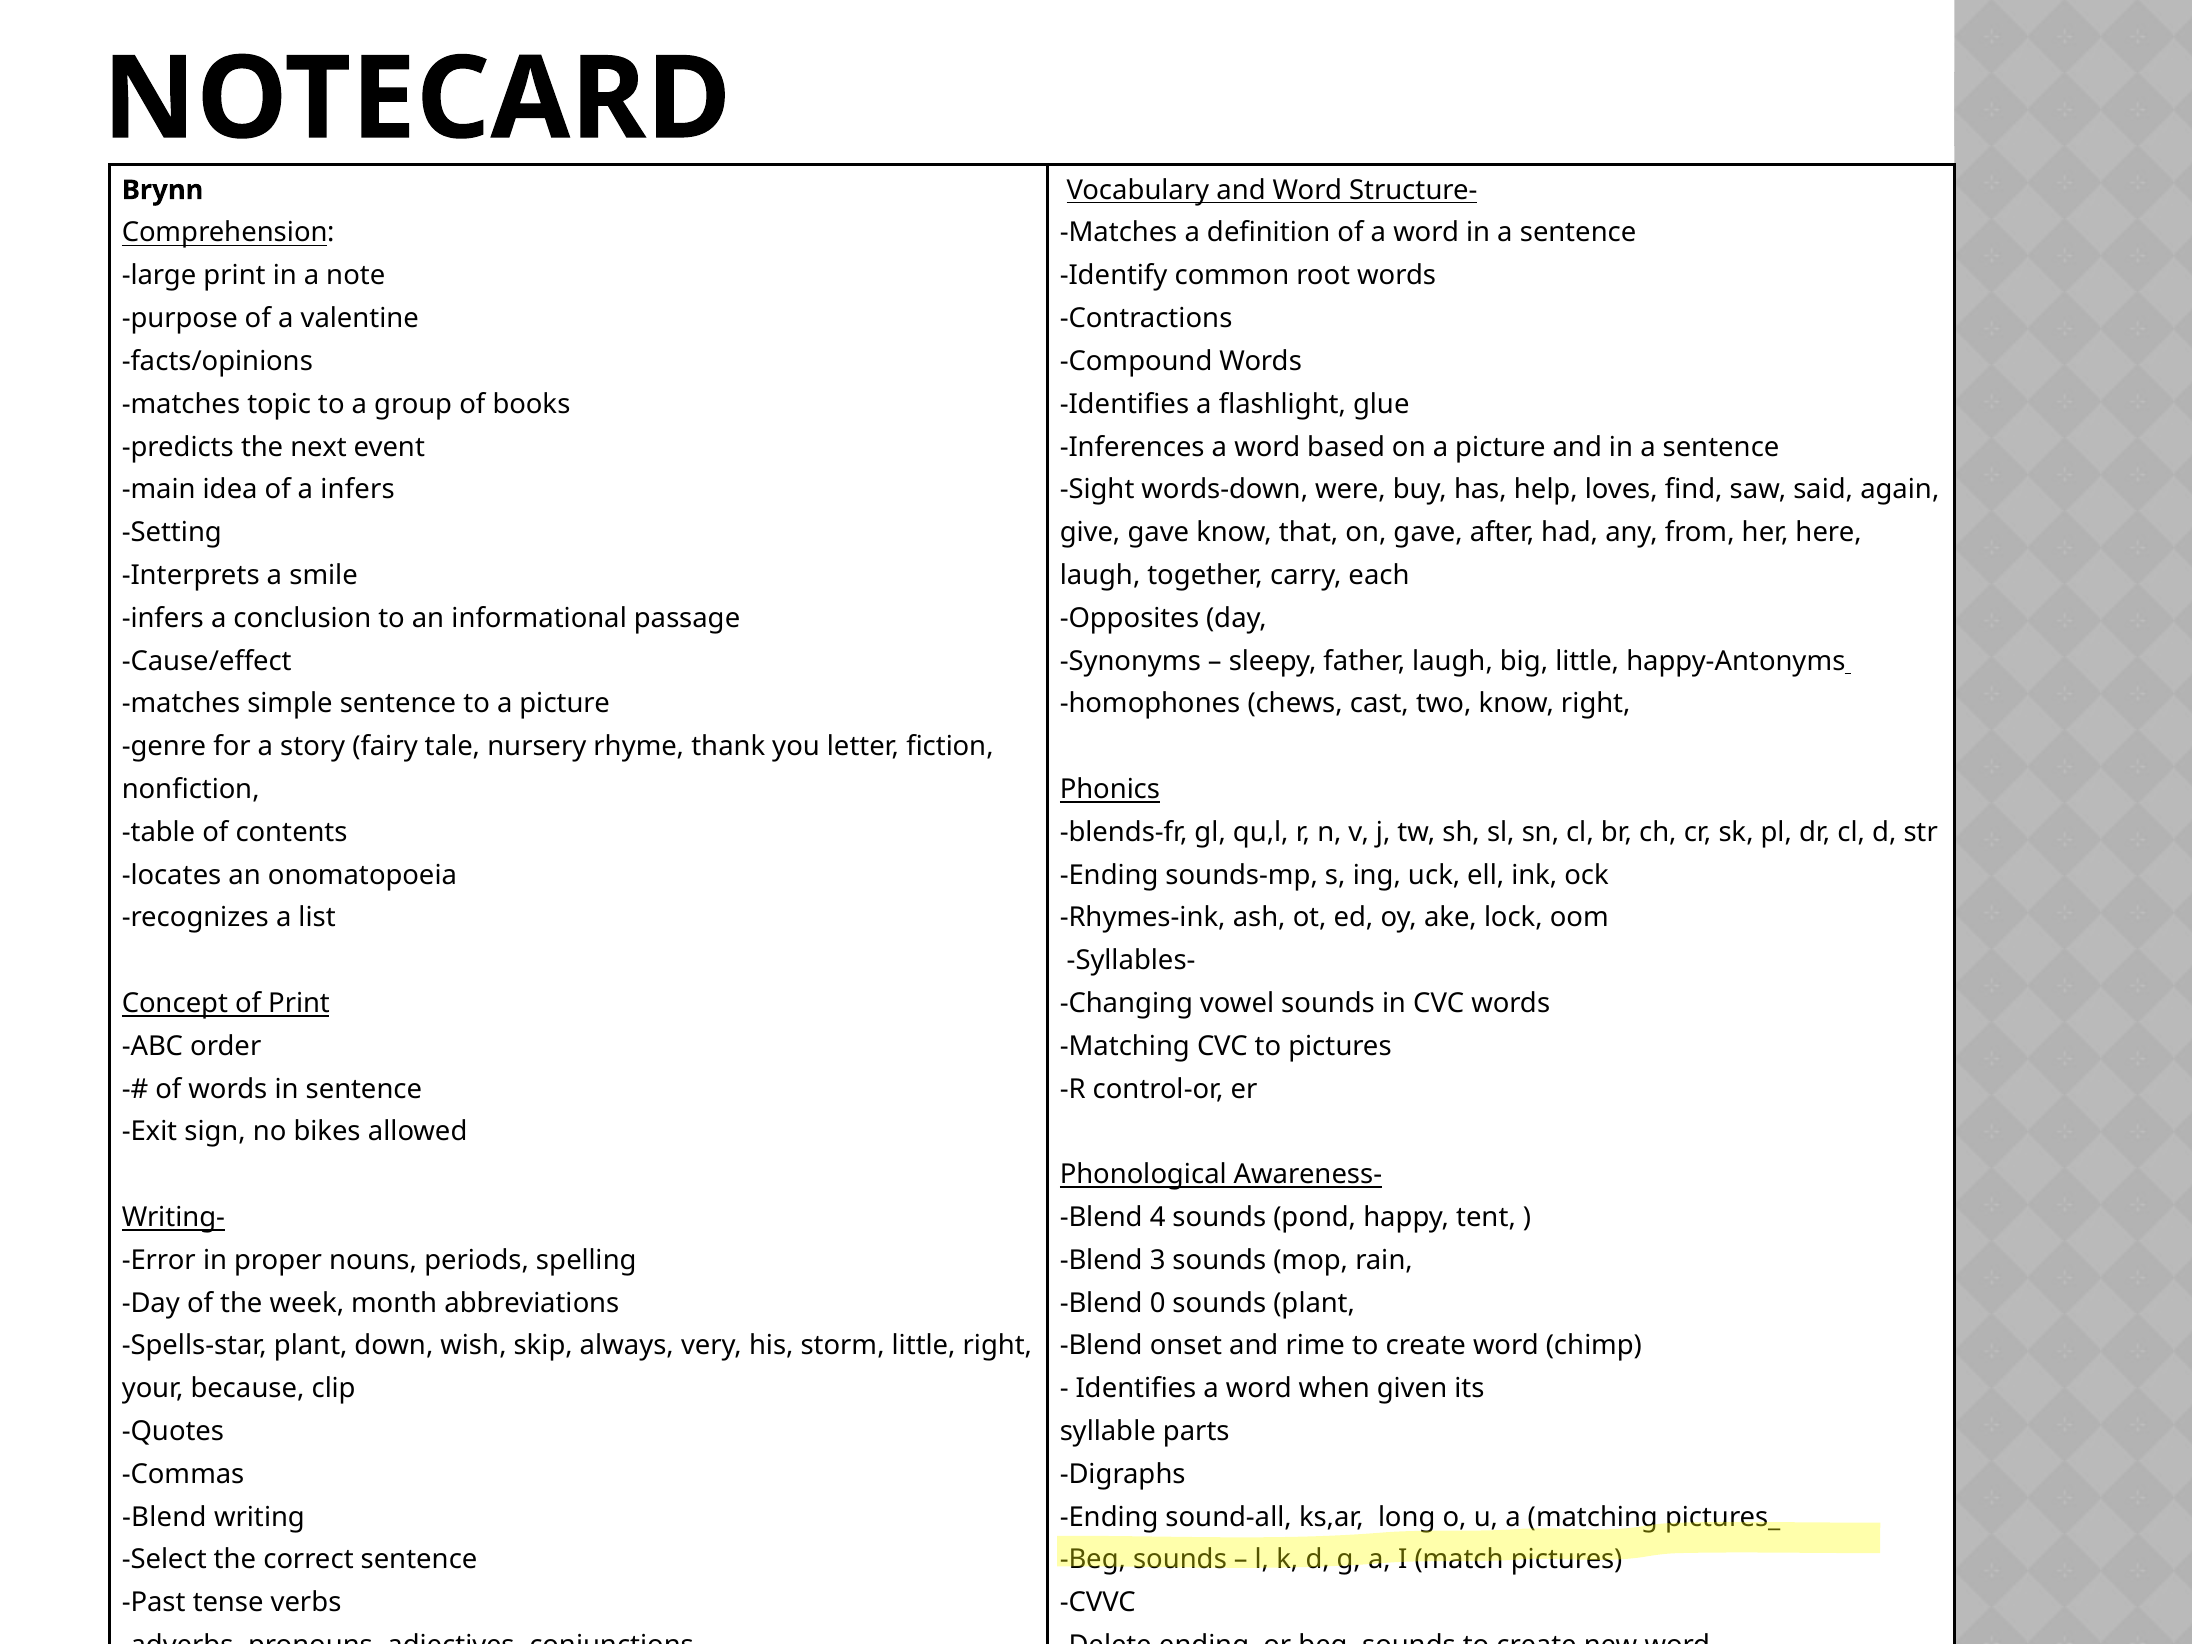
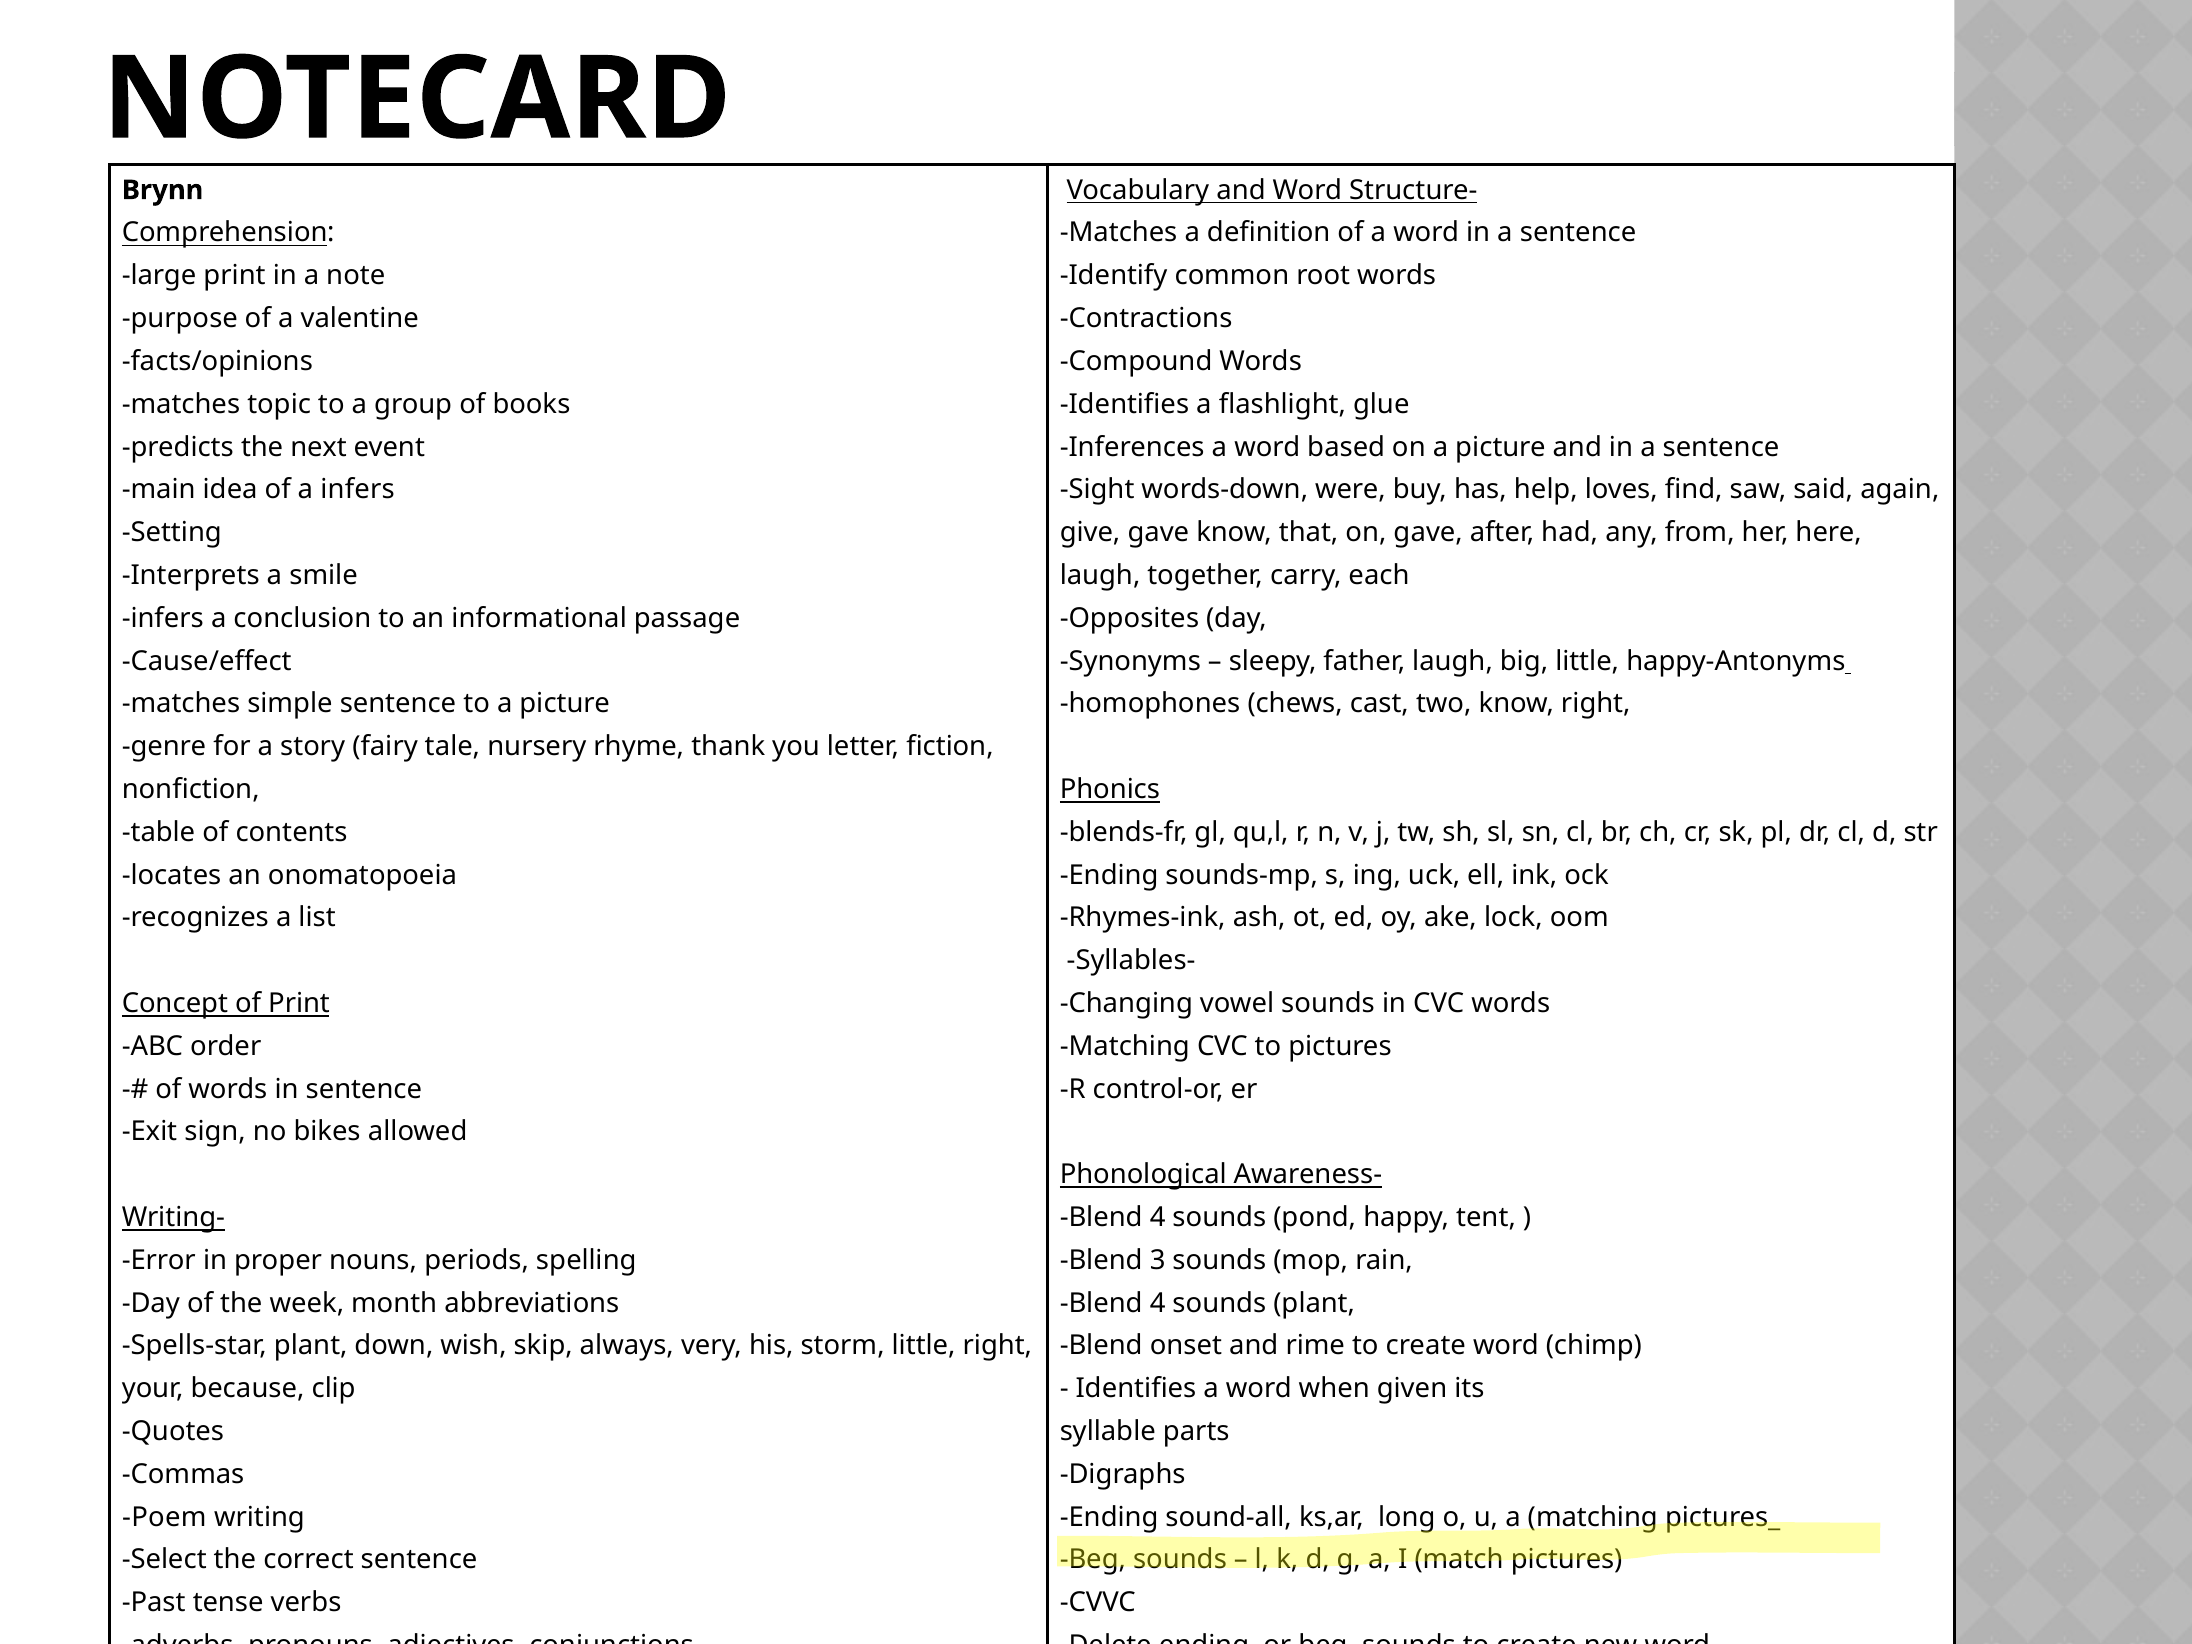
0 at (1158, 1303): 0 -> 4
Blend at (164, 1517): Blend -> Poem
